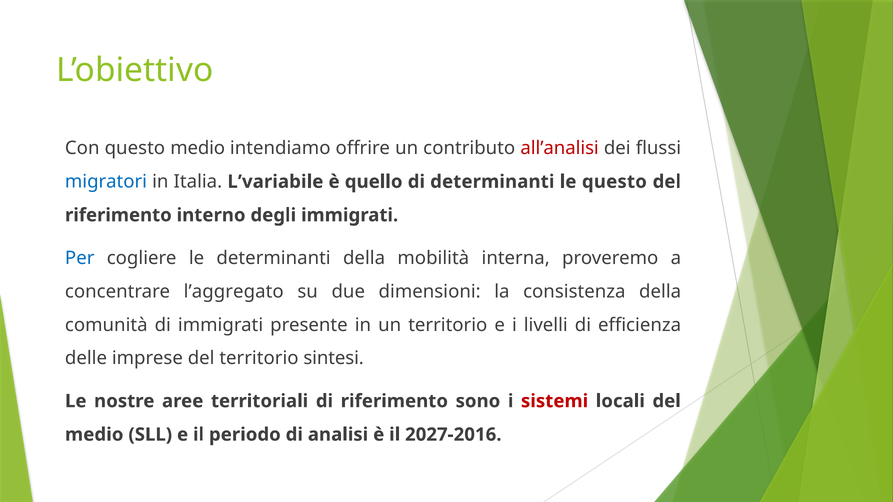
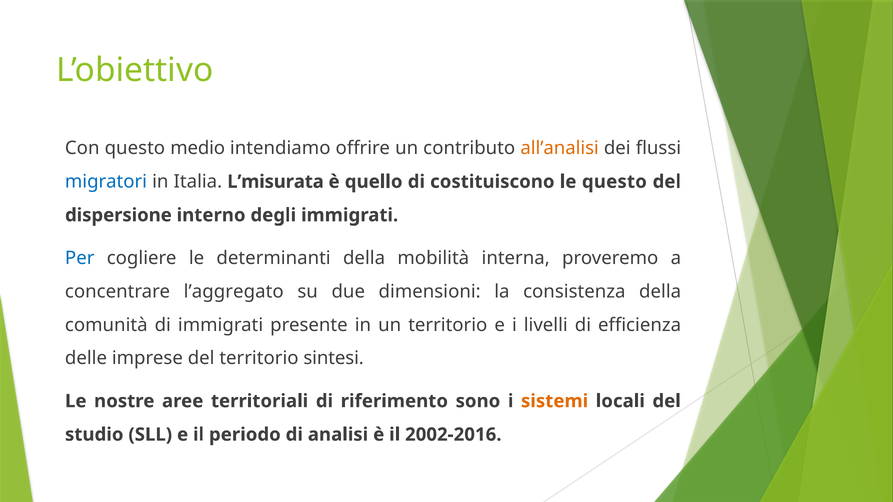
all’analisi colour: red -> orange
L’variabile: L’variabile -> L’misurata
di determinanti: determinanti -> costituiscono
riferimento at (118, 215): riferimento -> dispersione
sistemi colour: red -> orange
medio at (94, 435): medio -> studio
2027-2016: 2027-2016 -> 2002-2016
